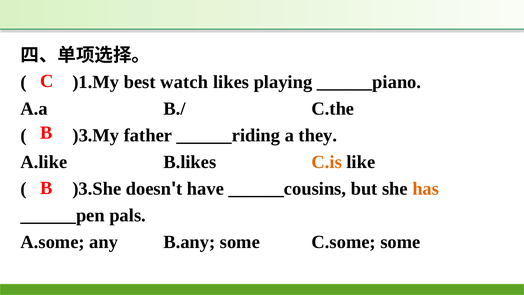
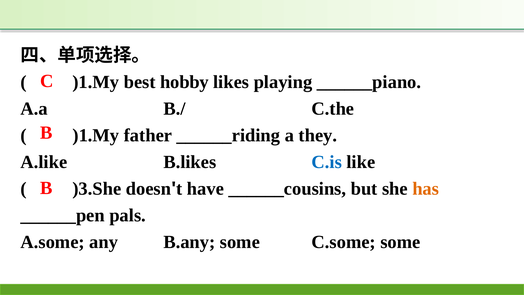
watch: watch -> hobby
)3.My at (96, 135): )3.My -> )1.My
C.is colour: orange -> blue
